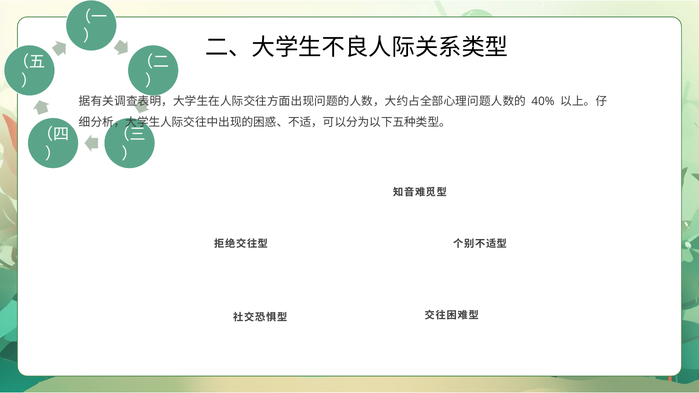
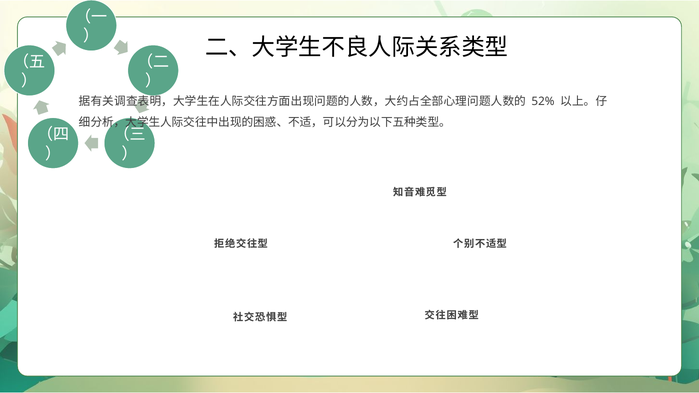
40%: 40% -> 52%
